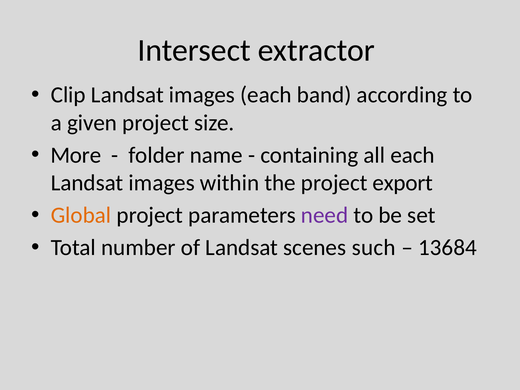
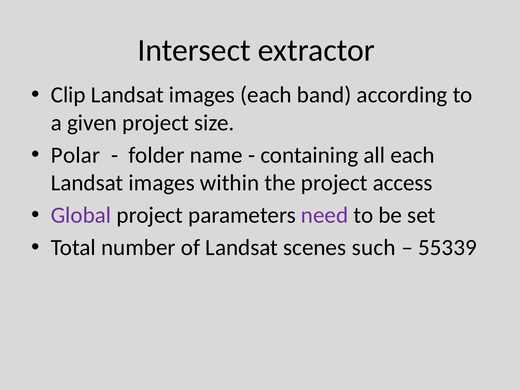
More: More -> Polar
export: export -> access
Global colour: orange -> purple
13684: 13684 -> 55339
